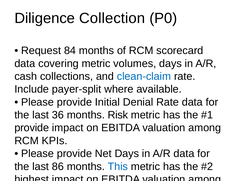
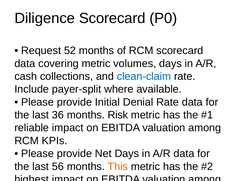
Diligence Collection: Collection -> Scorecard
84: 84 -> 52
provide at (32, 128): provide -> reliable
86: 86 -> 56
This at (118, 166) colour: blue -> orange
